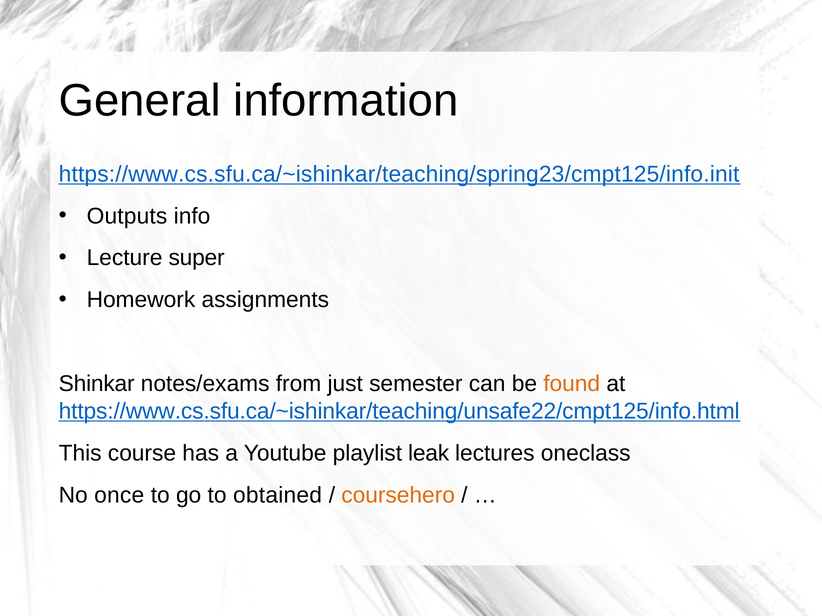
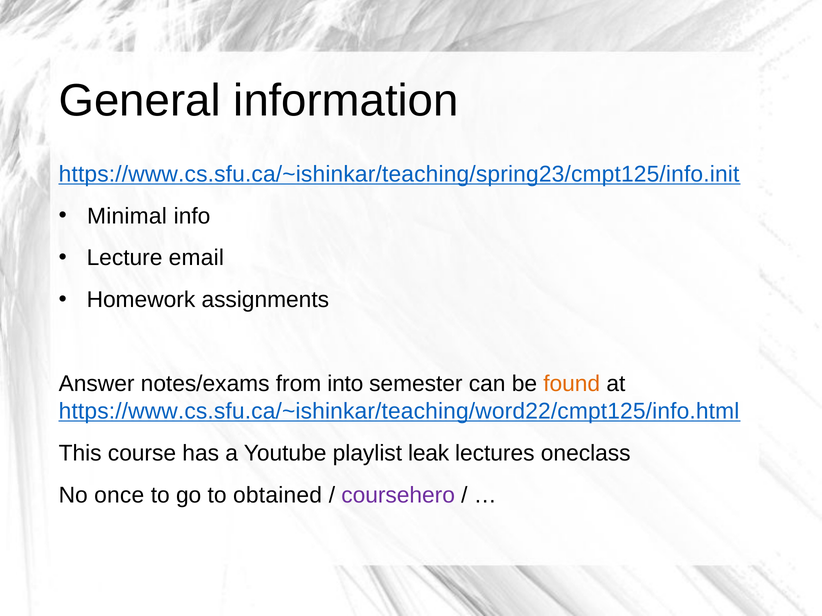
Outputs: Outputs -> Minimal
super: super -> email
Shinkar: Shinkar -> Answer
just: just -> into
https://www.cs.sfu.ca/~ishinkar/teaching/unsafe22/cmpt125/info.html: https://www.cs.sfu.ca/~ishinkar/teaching/unsafe22/cmpt125/info.html -> https://www.cs.sfu.ca/~ishinkar/teaching/word22/cmpt125/info.html
coursehero colour: orange -> purple
